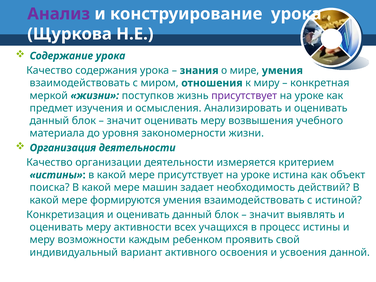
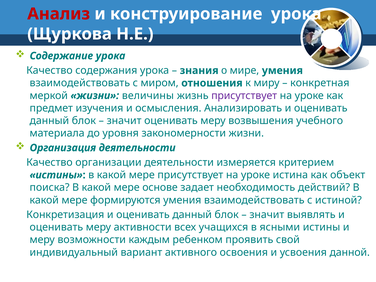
Анализ colour: purple -> red
поступков: поступков -> величины
машин: машин -> основе
процесс: процесс -> ясными
